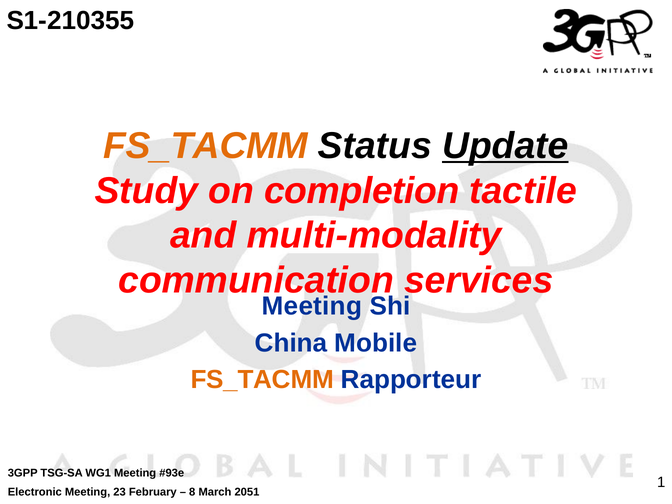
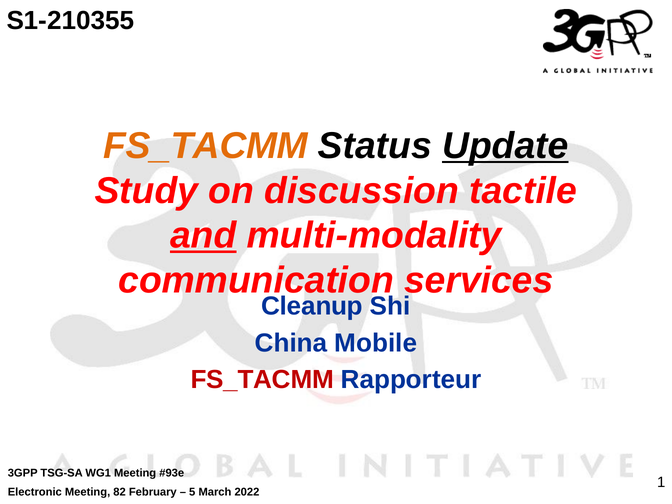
completion: completion -> discussion
and underline: none -> present
Meeting at (312, 306): Meeting -> Cleanup
FS_TACMM at (262, 380) colour: orange -> red
23: 23 -> 82
8: 8 -> 5
2051: 2051 -> 2022
